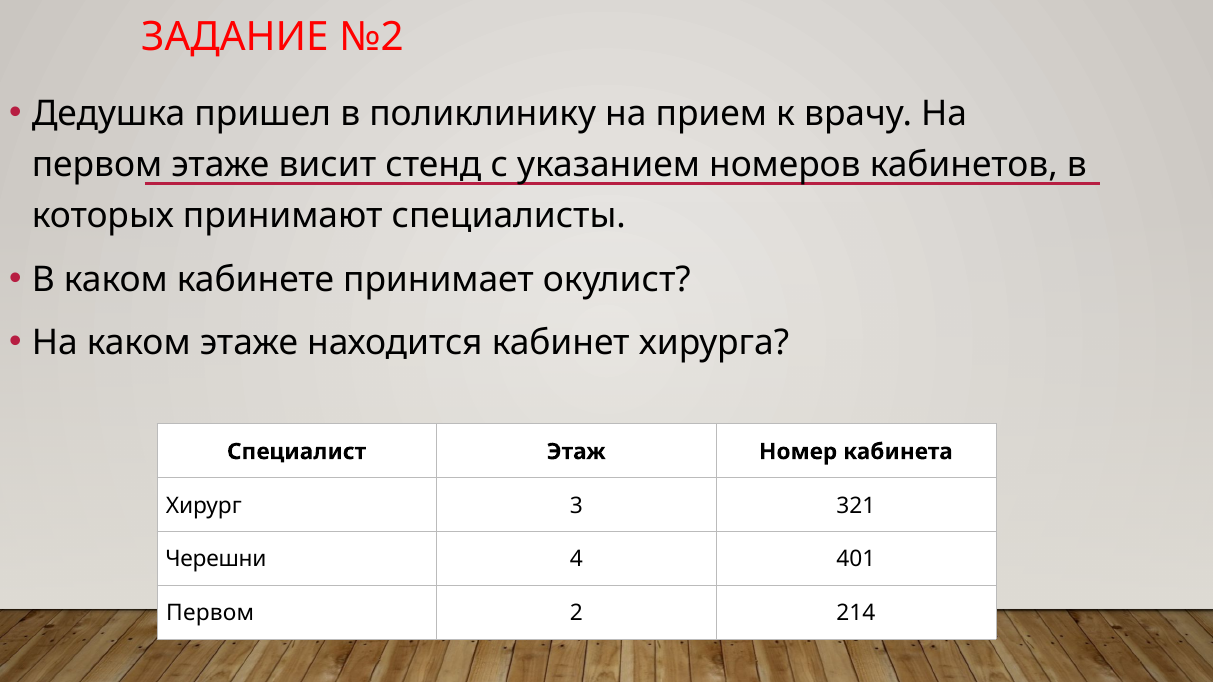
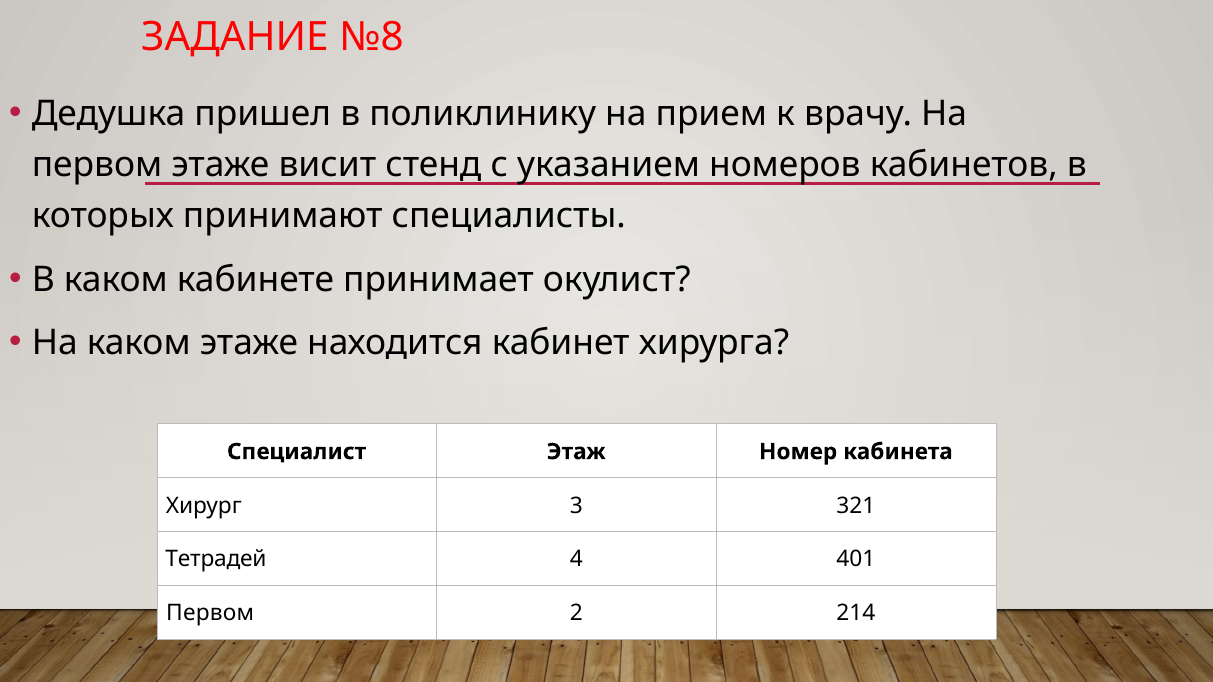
№2: №2 -> №8
Черешни: Черешни -> Тетрадей
